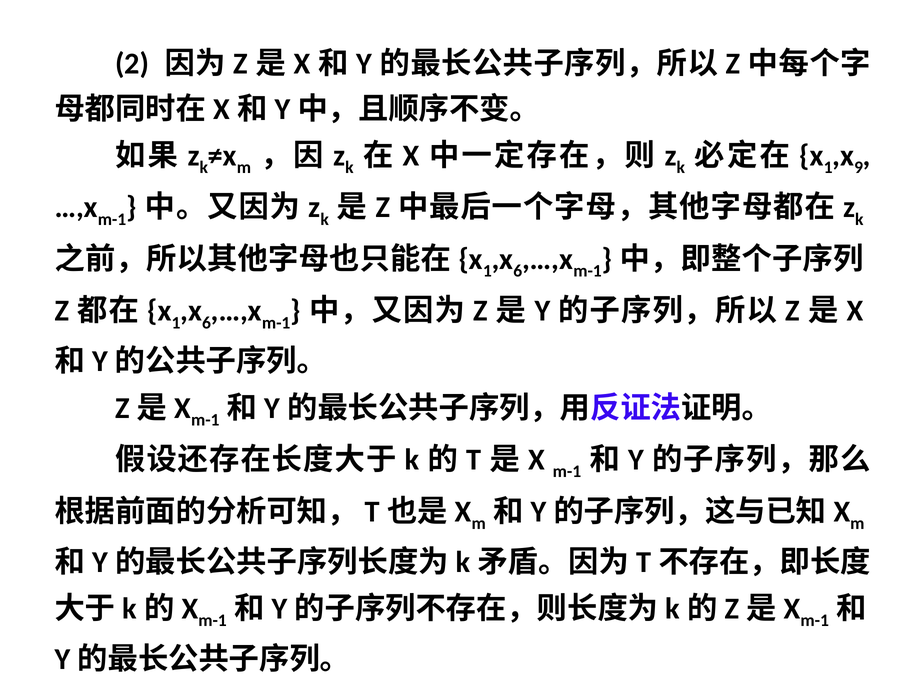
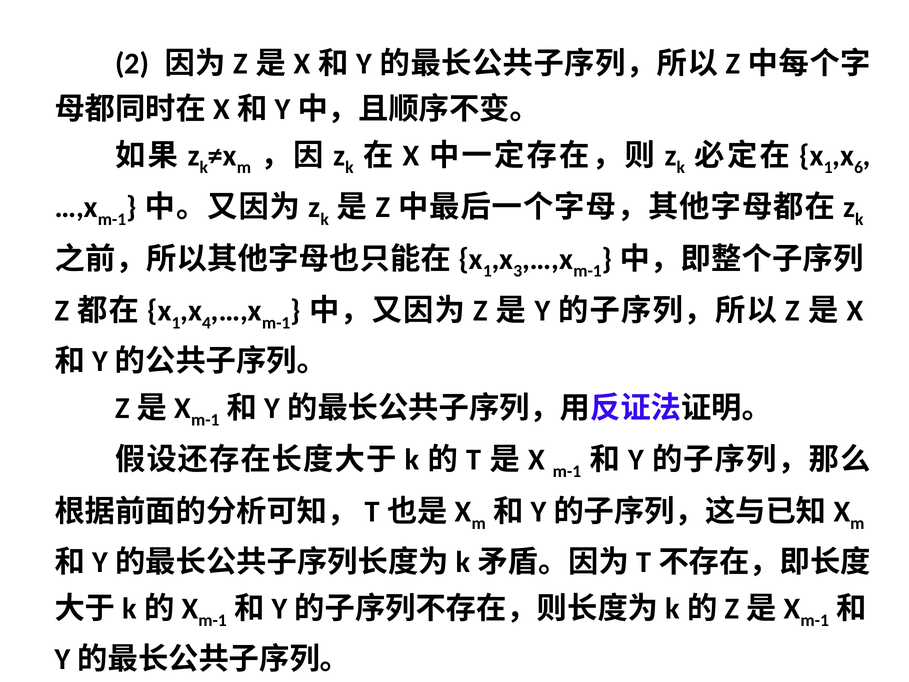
9: 9 -> 6
6 at (518, 271): 6 -> 3
6 at (206, 323): 6 -> 4
